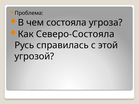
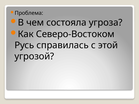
Северо-Состояла: Северо-Состояла -> Северо-Востоком
